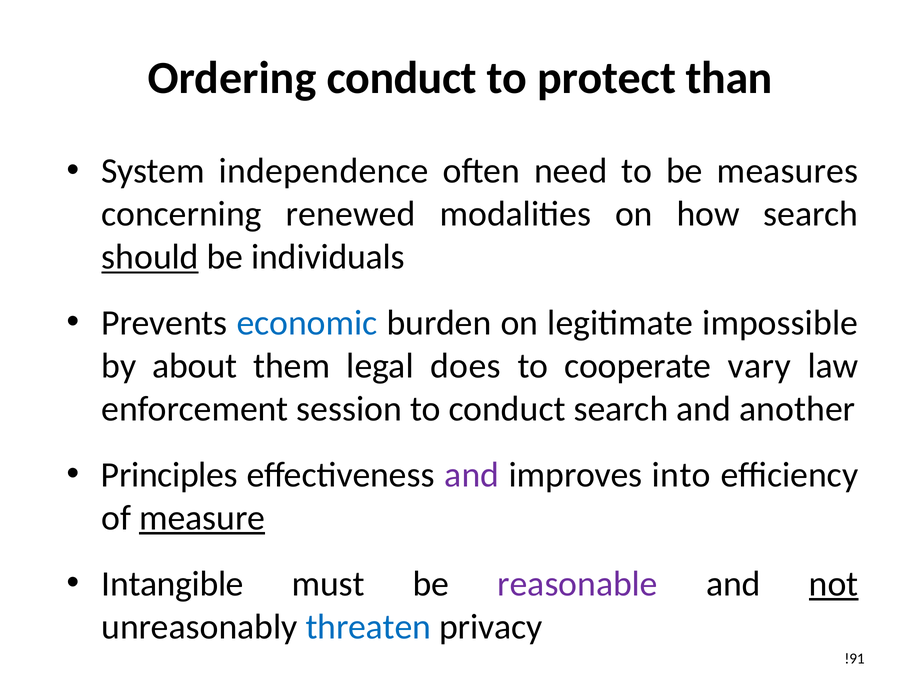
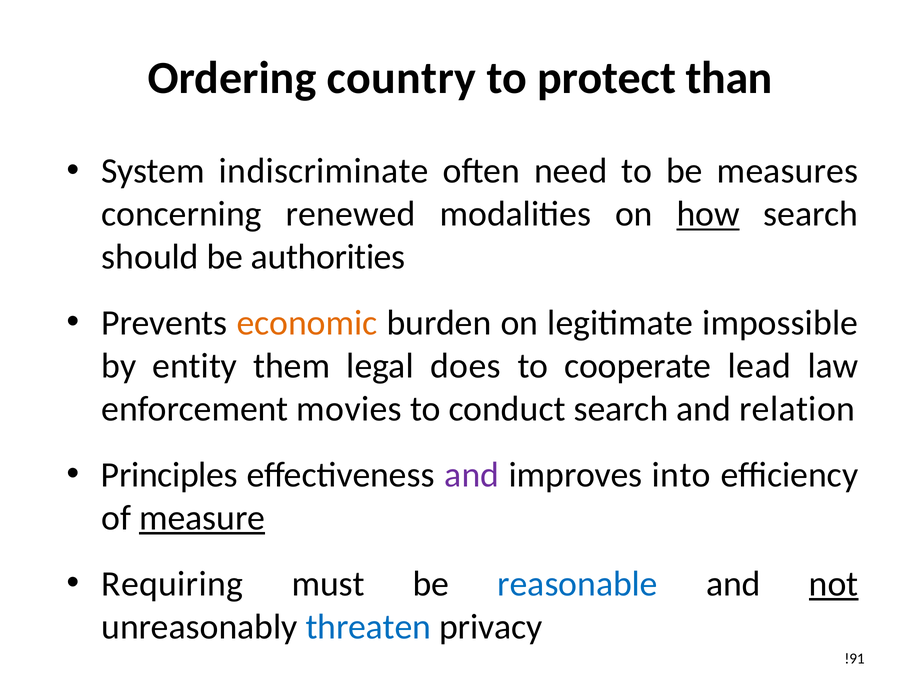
Ordering conduct: conduct -> country
independence: independence -> indiscriminate
how underline: none -> present
should underline: present -> none
individuals: individuals -> authorities
economic colour: blue -> orange
about: about -> entity
vary: vary -> lead
session: session -> movies
another: another -> relation
Intangible: Intangible -> Requiring
reasonable colour: purple -> blue
